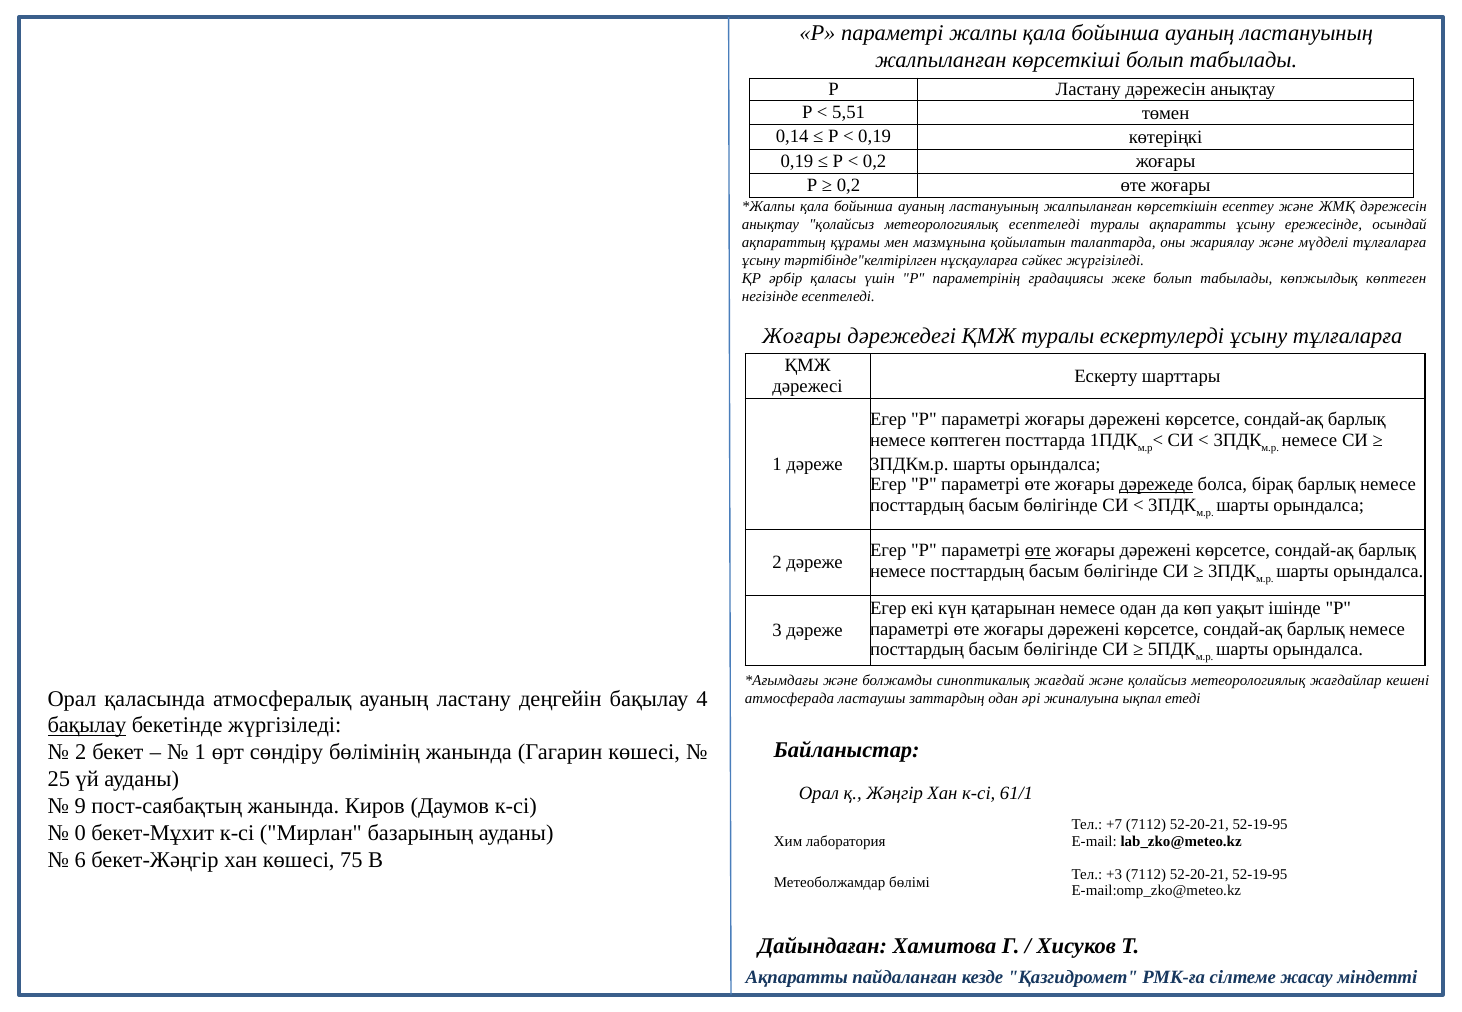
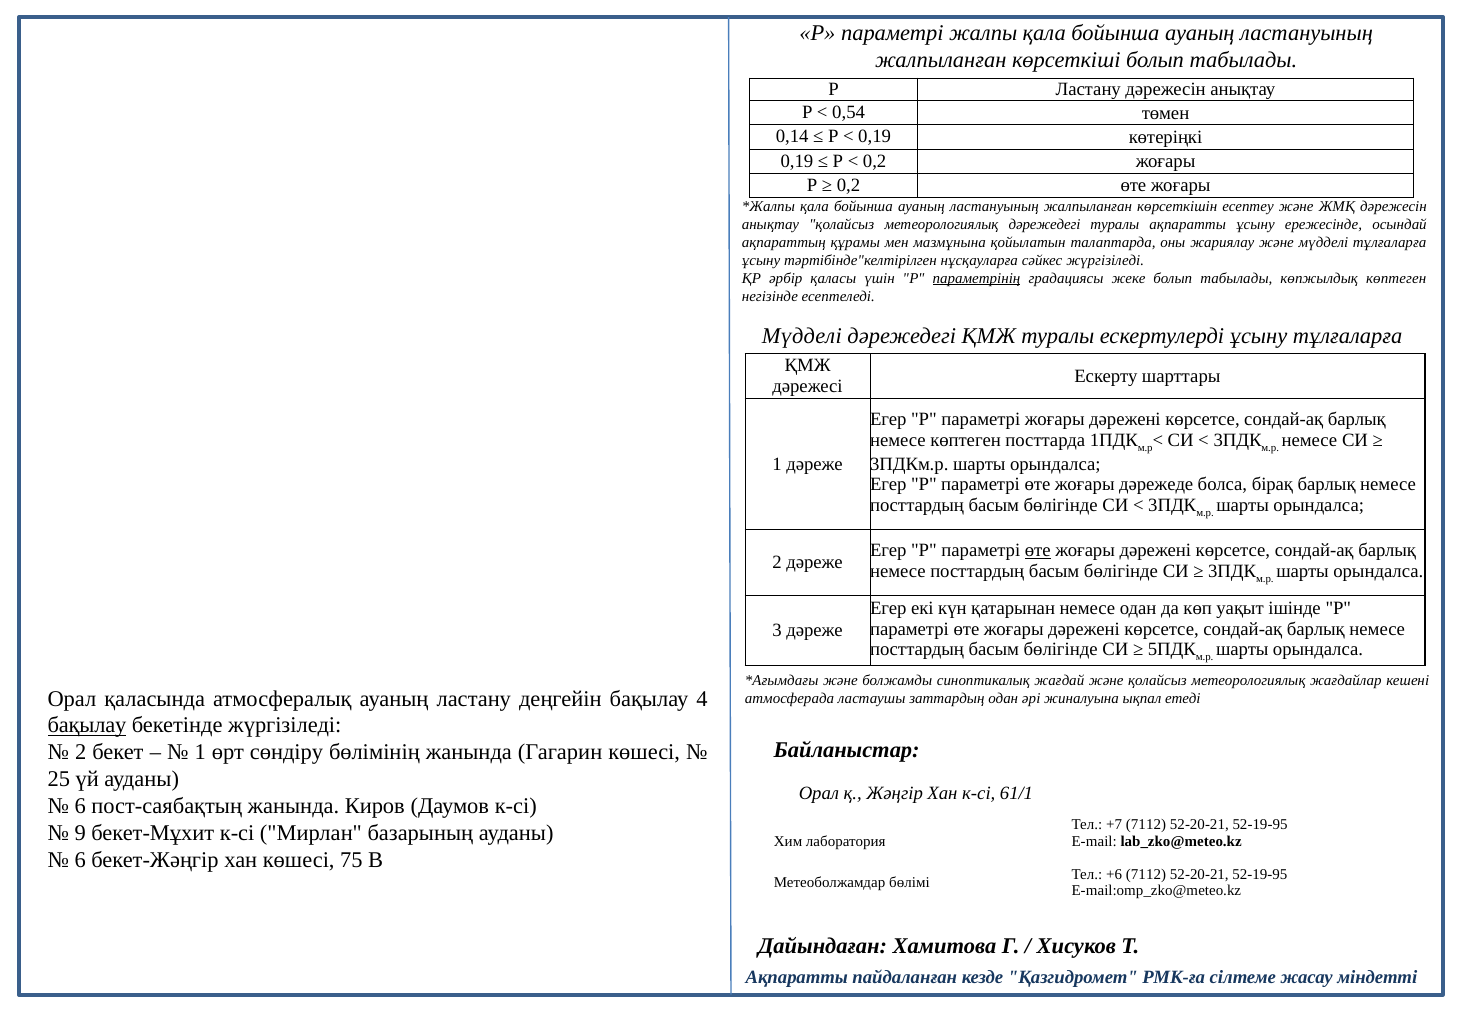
5,51: 5,51 -> 0,54
метеорологиялық есептеледі: есептеледі -> дәрежедегі
параметрінің underline: none -> present
Жоғары at (802, 337): Жоғары -> Мүдделі
дәрежеде underline: present -> none
9 at (80, 807): 9 -> 6
0: 0 -> 9
+3: +3 -> +6
